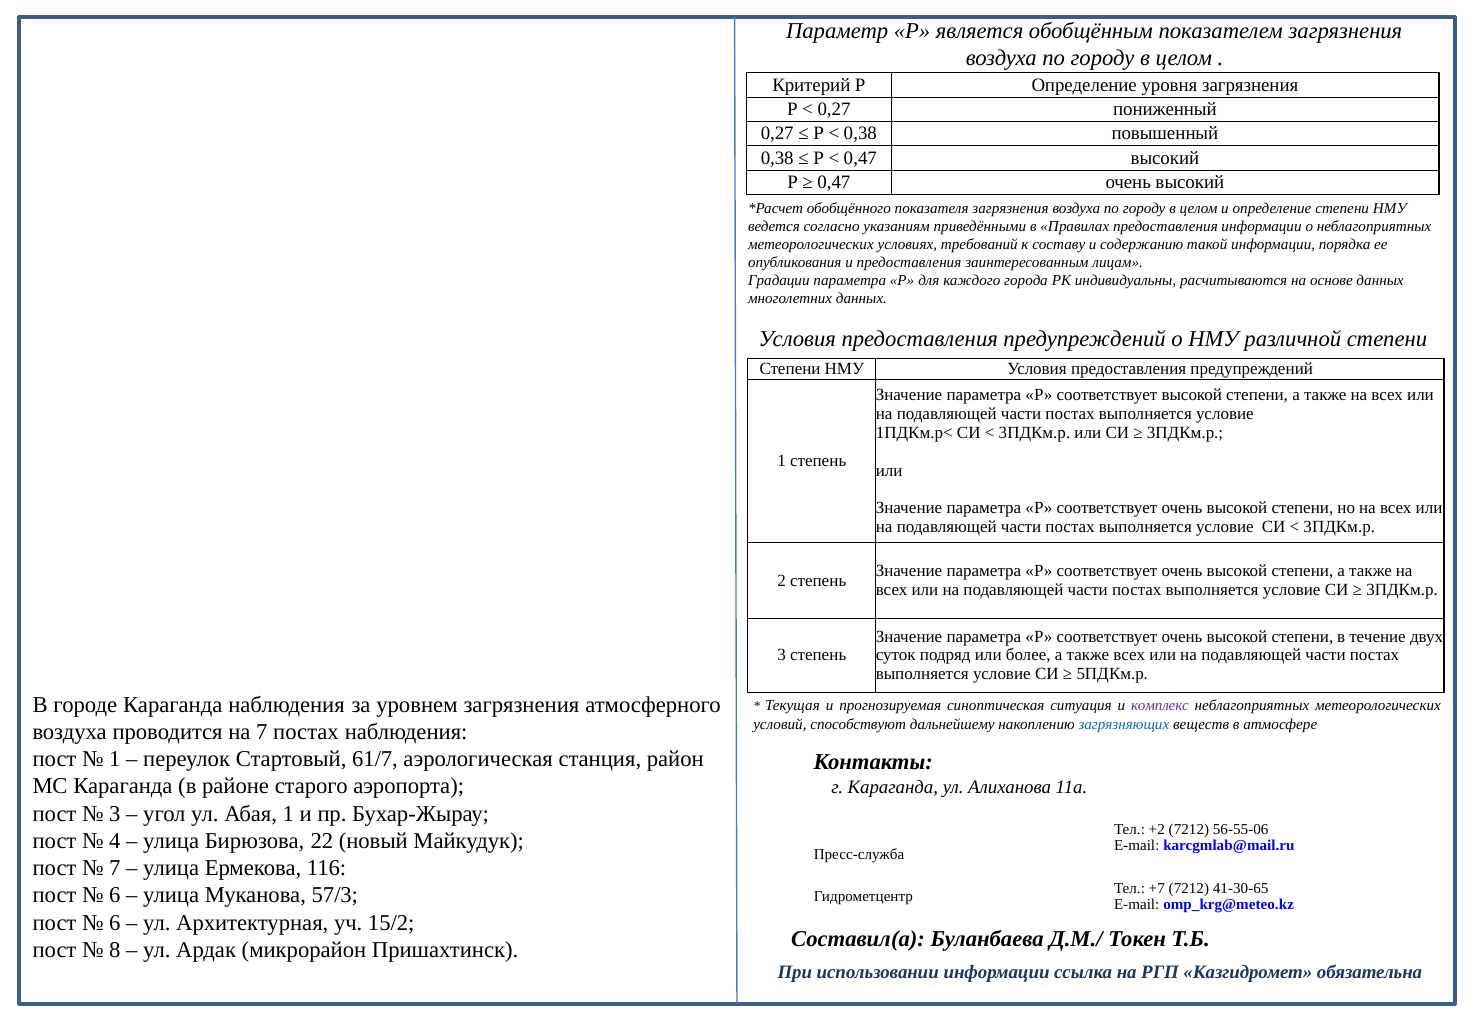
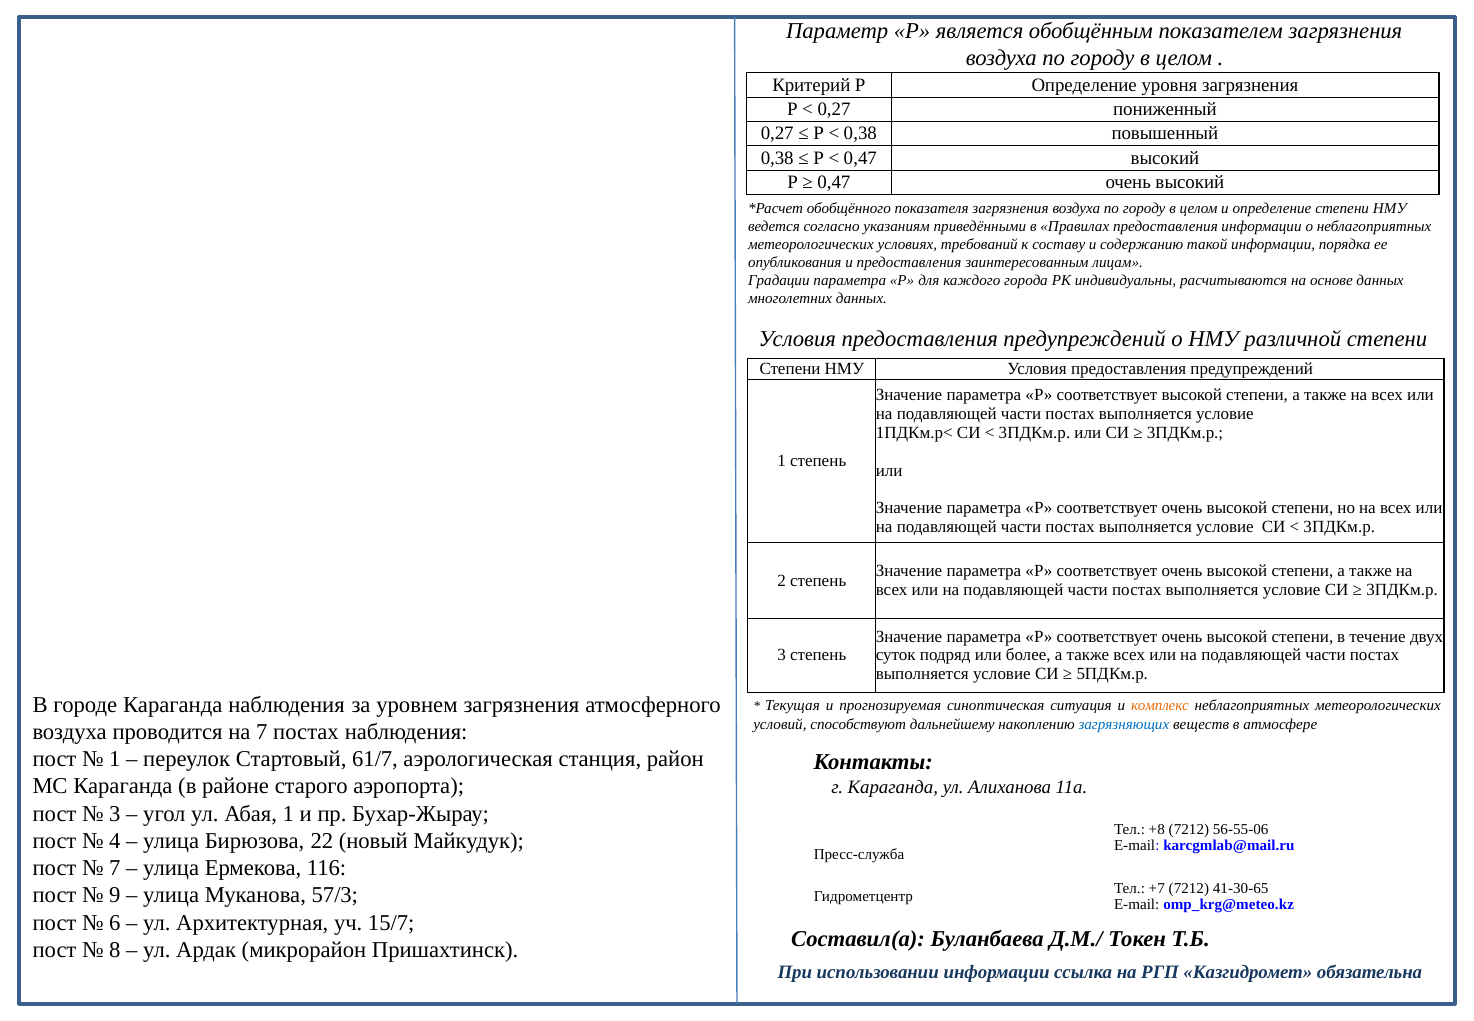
комплекс colour: purple -> orange
+2: +2 -> +8
6 at (115, 895): 6 -> 9
15/2: 15/2 -> 15/7
